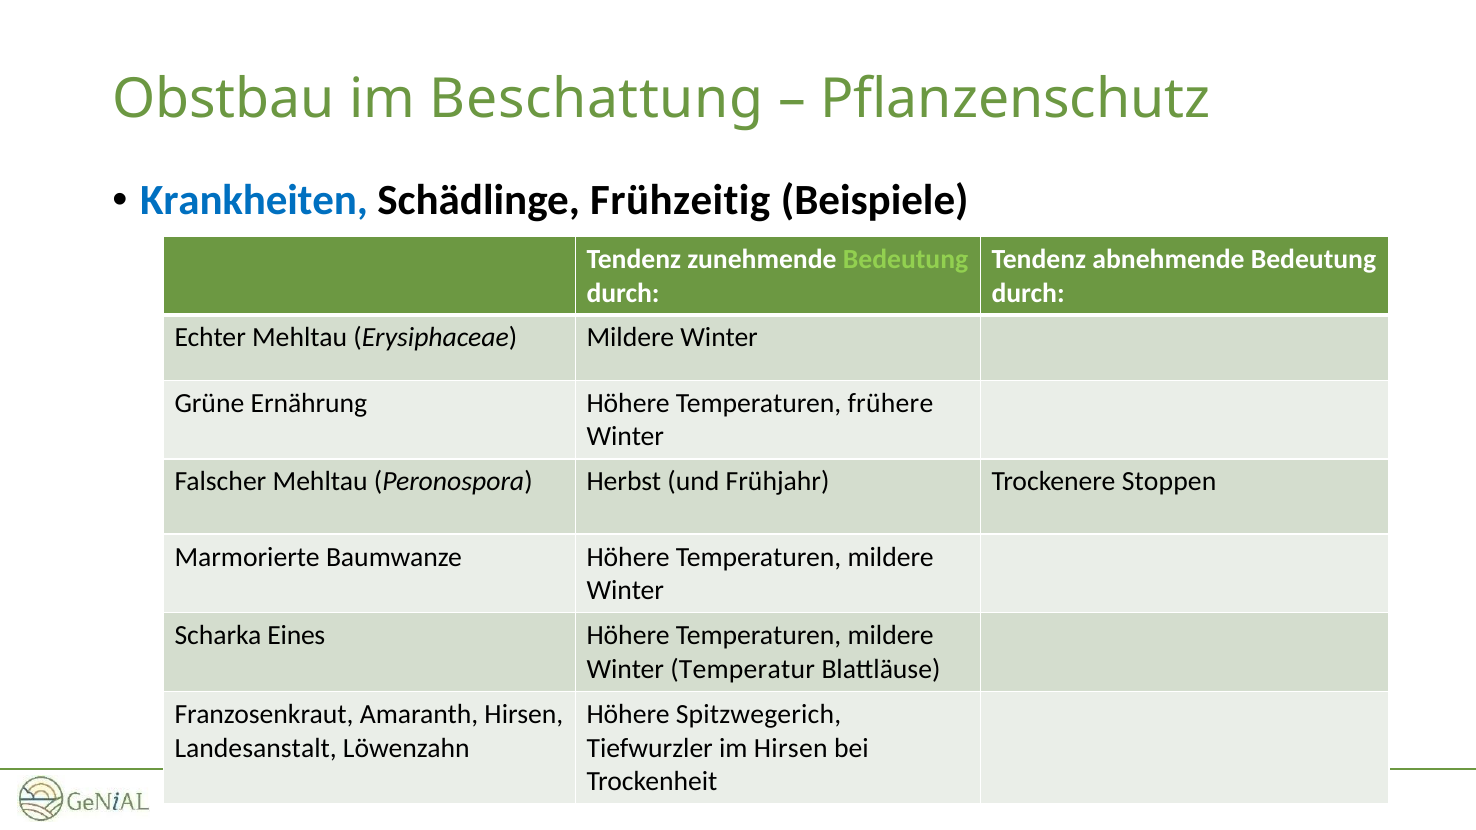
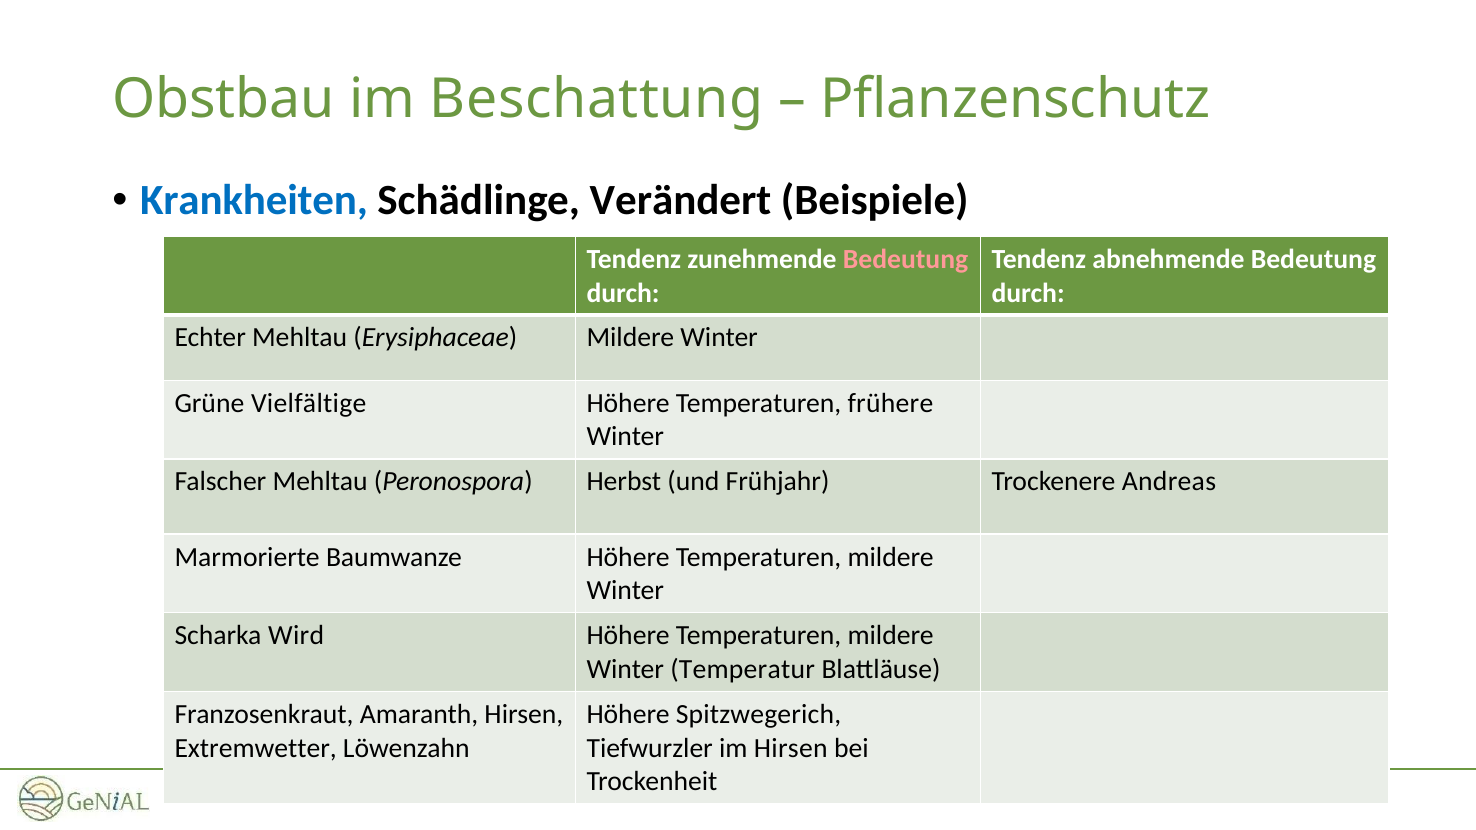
Frühzeitig: Frühzeitig -> Verändert
Bedeutung at (906, 259) colour: light green -> pink
Ernährung: Ernährung -> Vielfältige
Stoppen: Stoppen -> Andreas
Eines: Eines -> Wird
Landesanstalt: Landesanstalt -> Extremwetter
